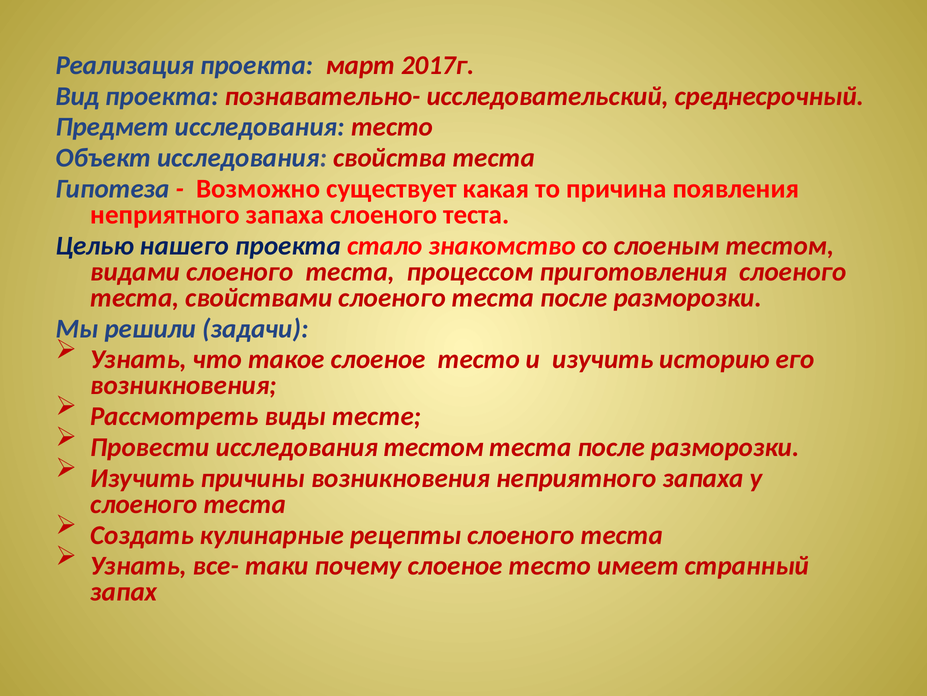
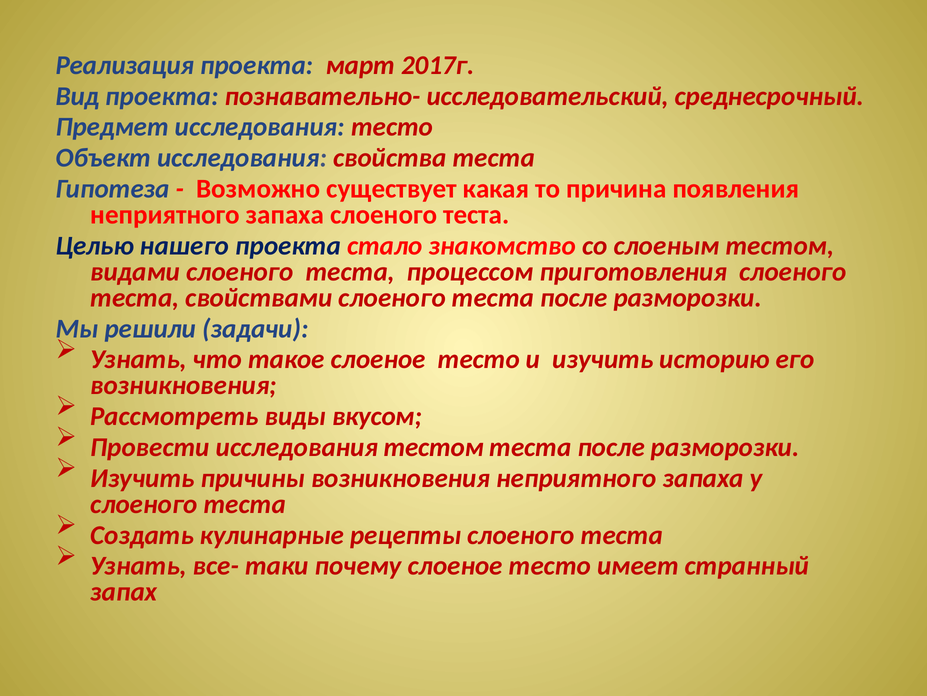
тесте: тесте -> вкусом
